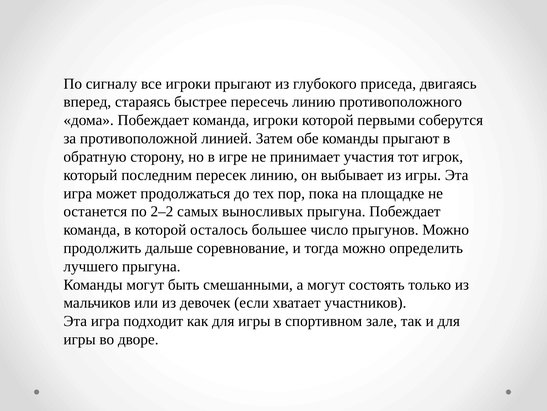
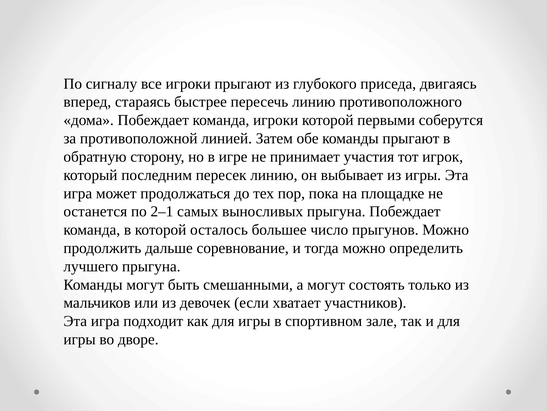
2–2: 2–2 -> 2–1
